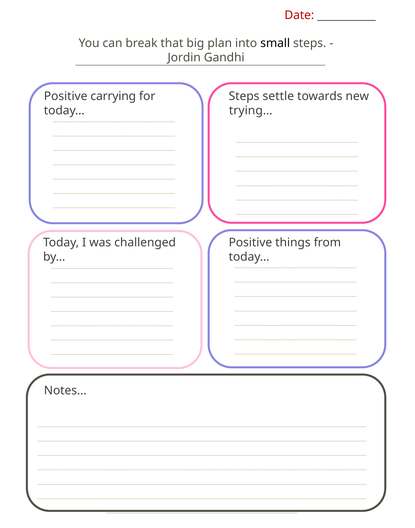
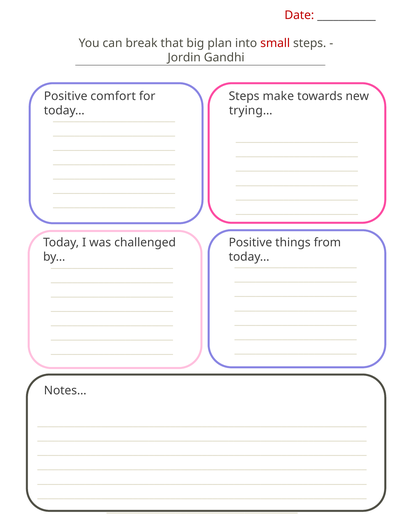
small colour: black -> red
carrying: carrying -> comfort
settle: settle -> make
